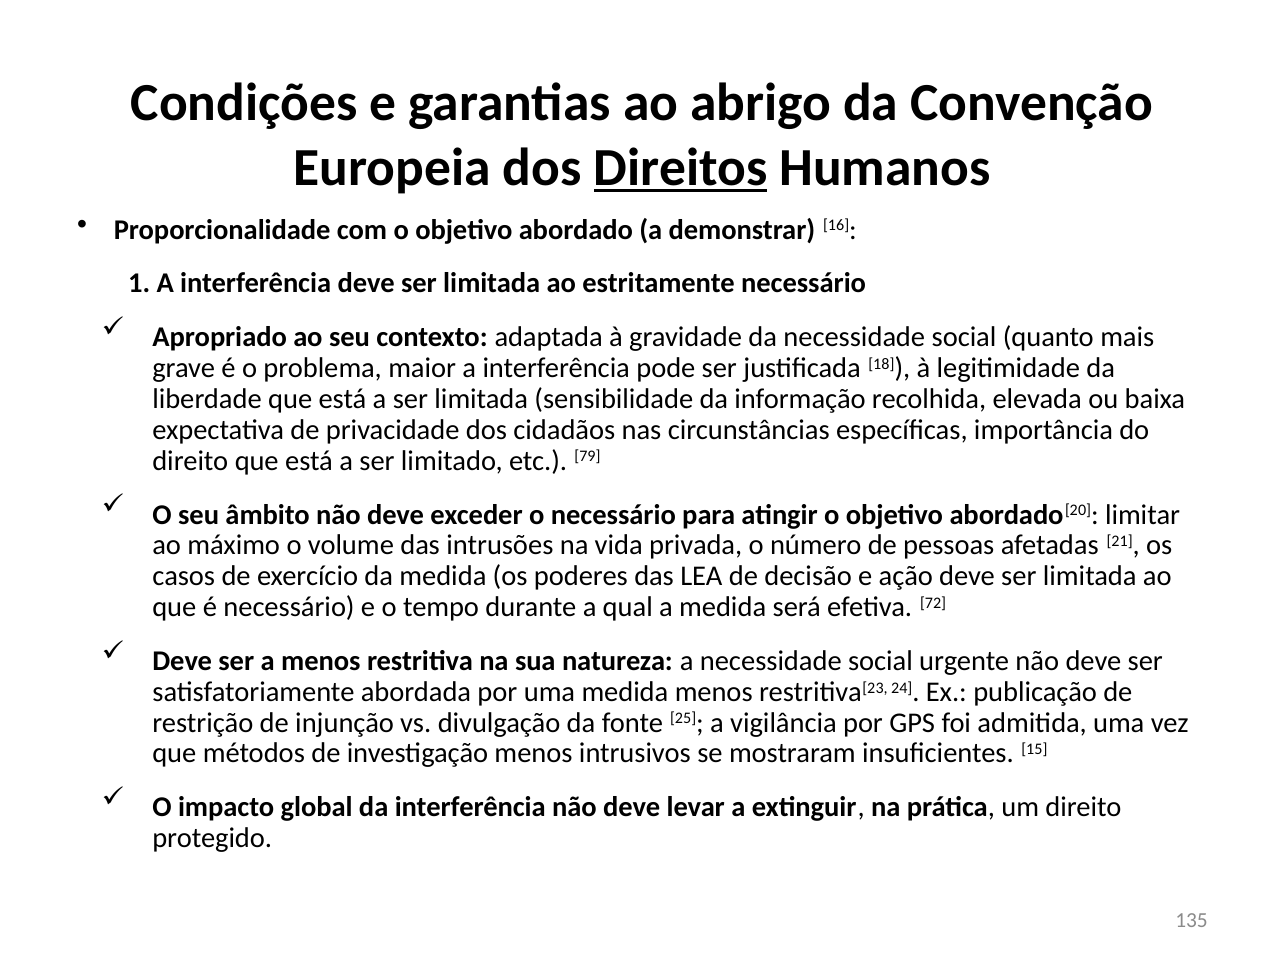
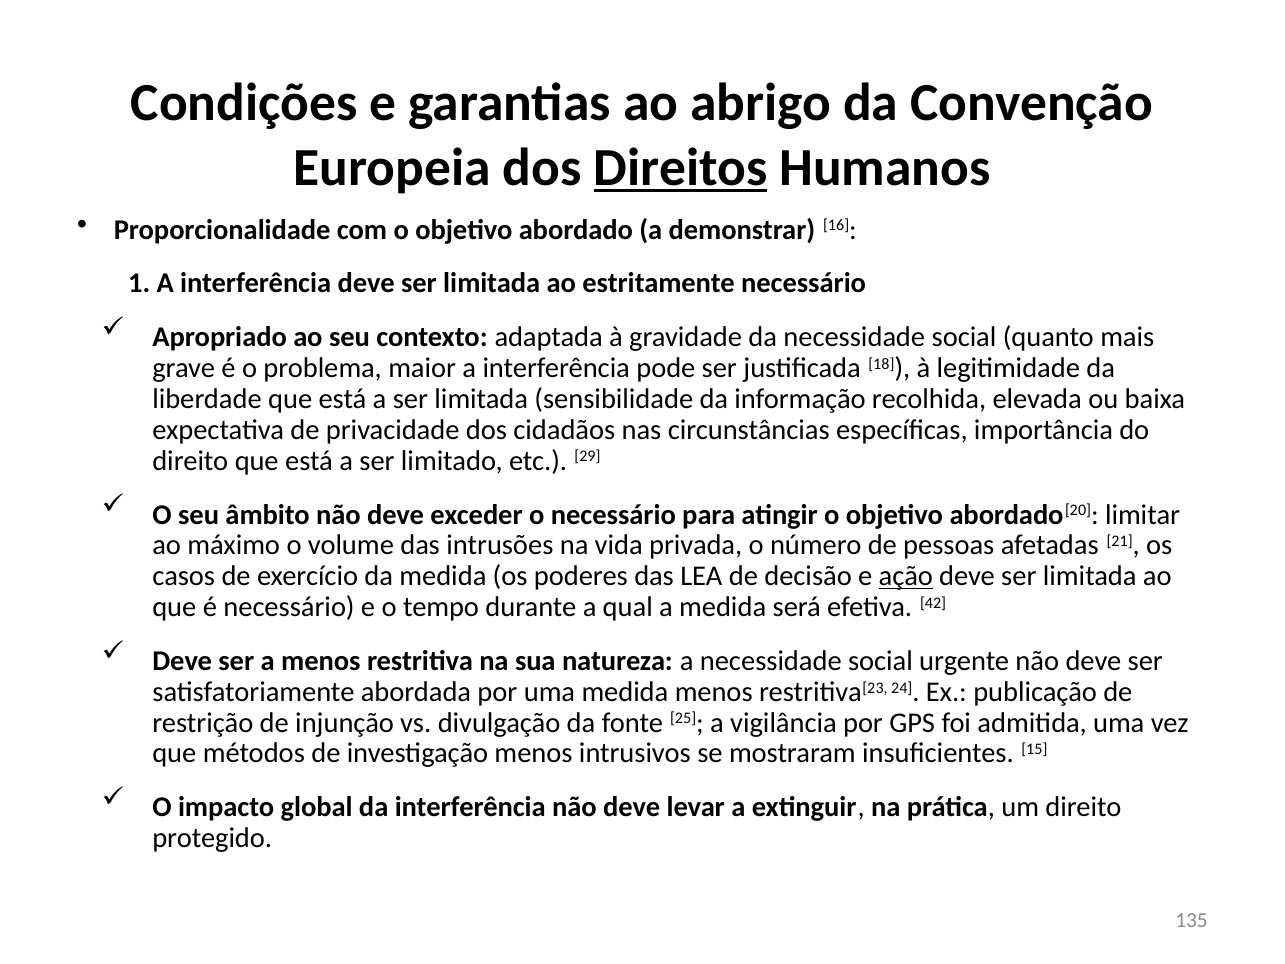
79: 79 -> 29
ação underline: none -> present
72: 72 -> 42
